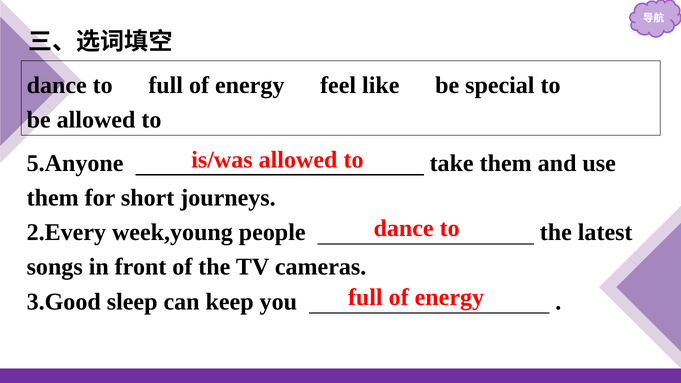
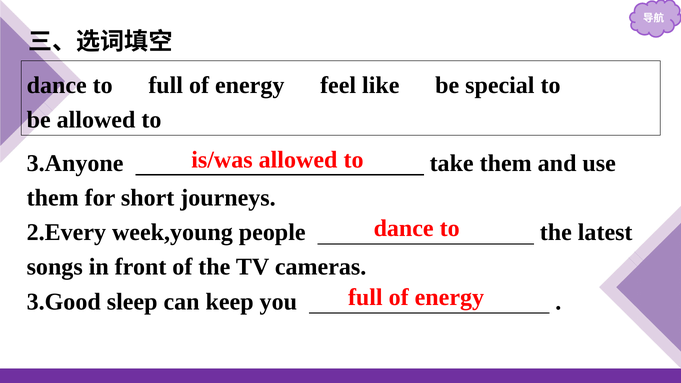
5.Anyone: 5.Anyone -> 3.Anyone
